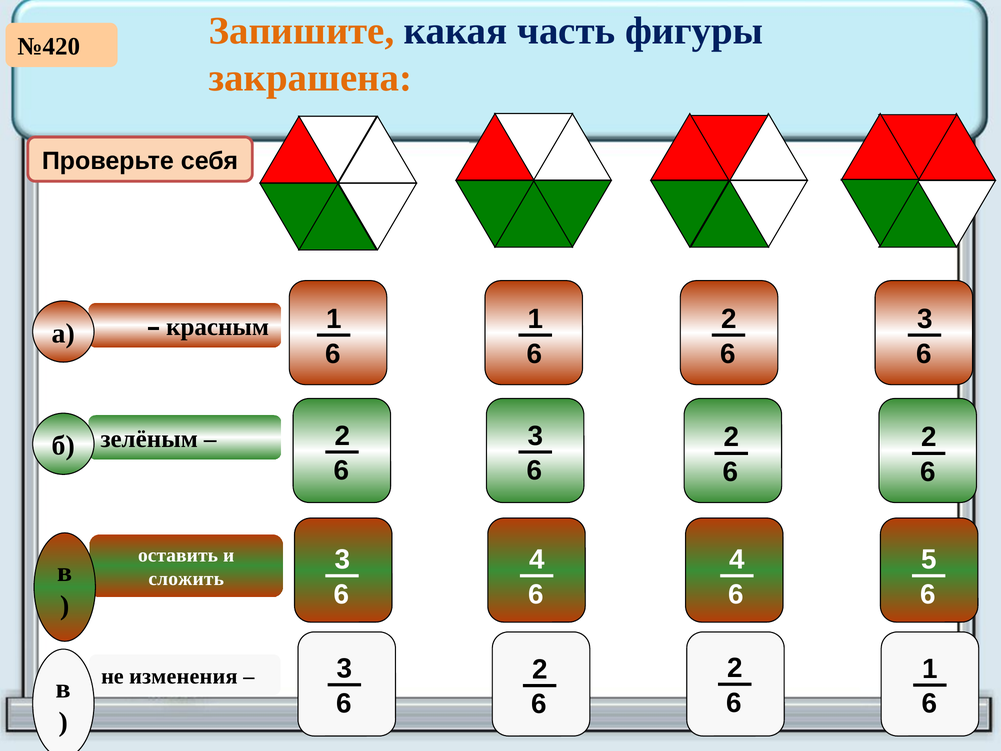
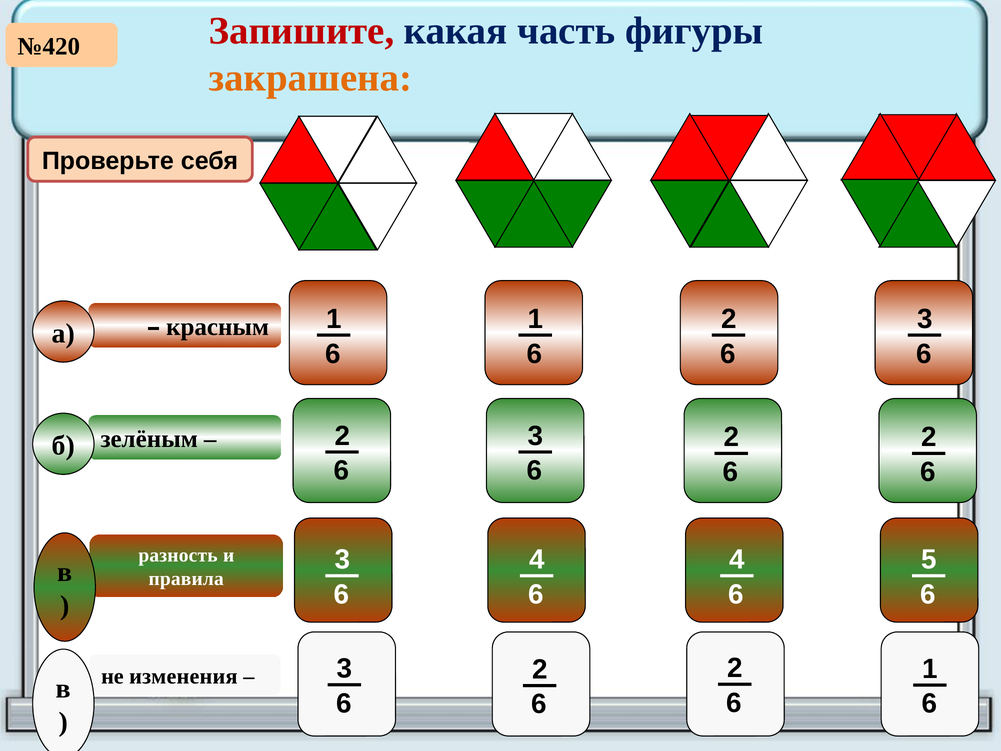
Запишите colour: orange -> red
оставить: оставить -> разность
сложить: сложить -> правила
